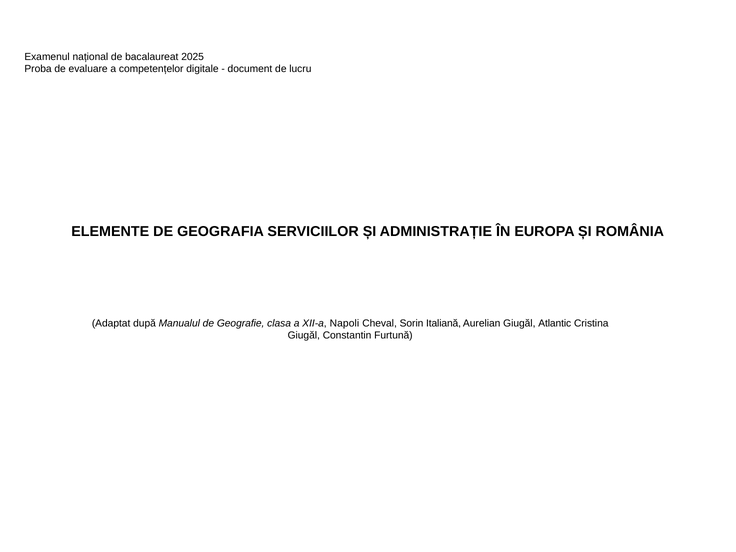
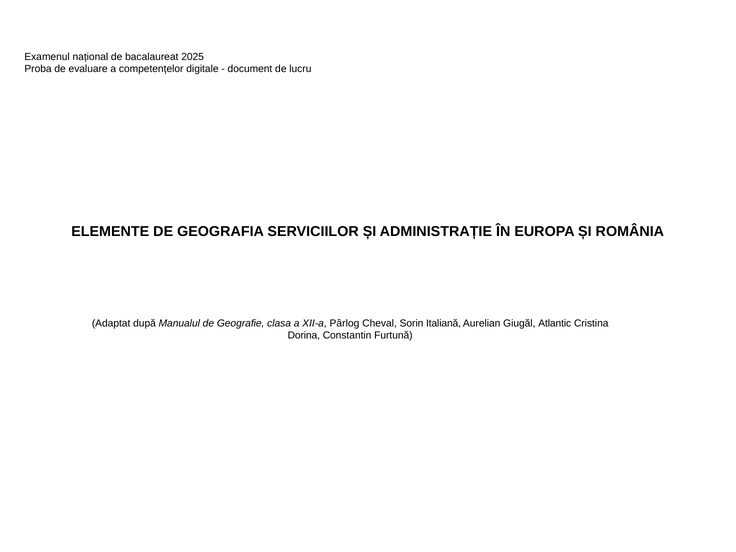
Napoli: Napoli -> Pârlog
Giugăl at (304, 336): Giugăl -> Dorina
